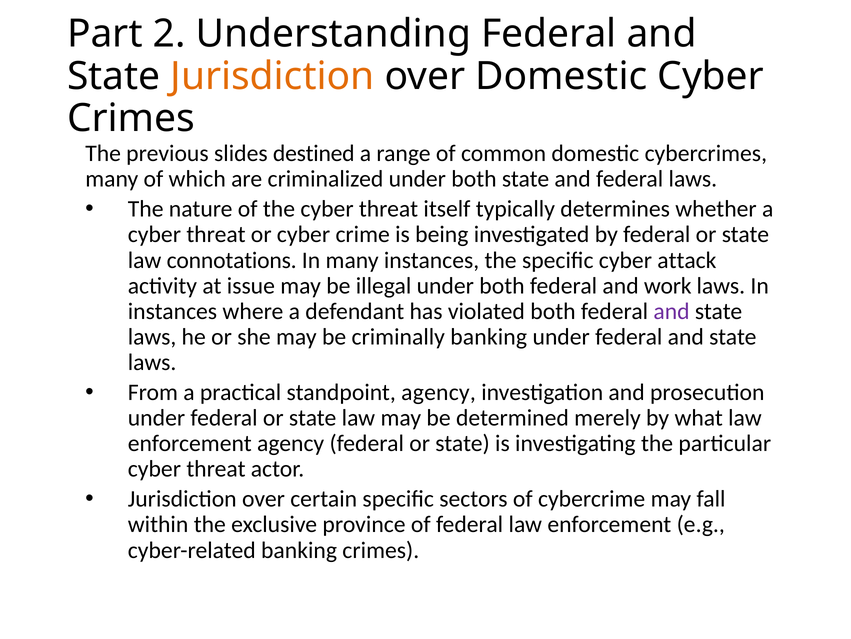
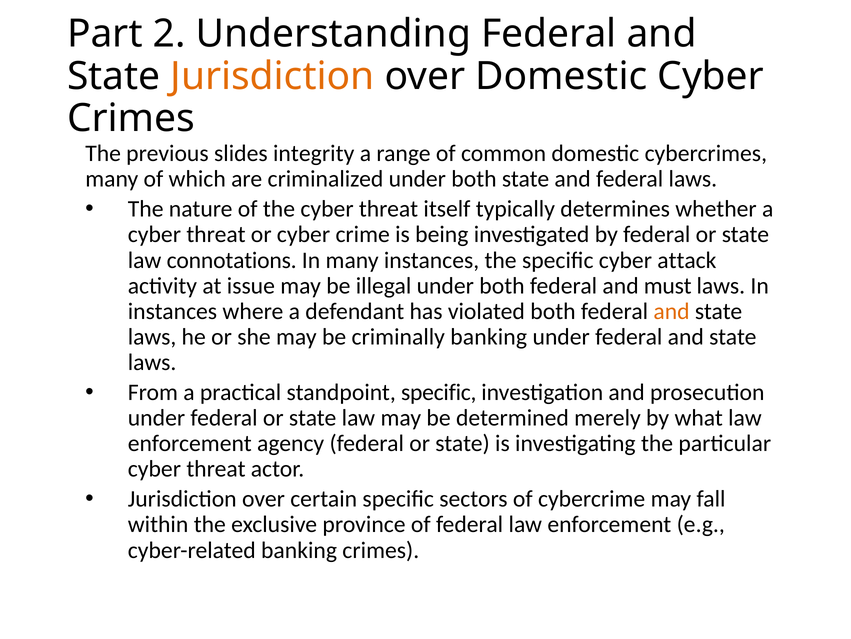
destined: destined -> integrity
work: work -> must
and at (672, 311) colour: purple -> orange
standpoint agency: agency -> specific
